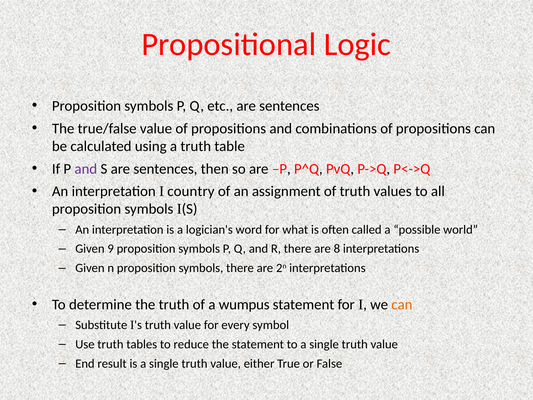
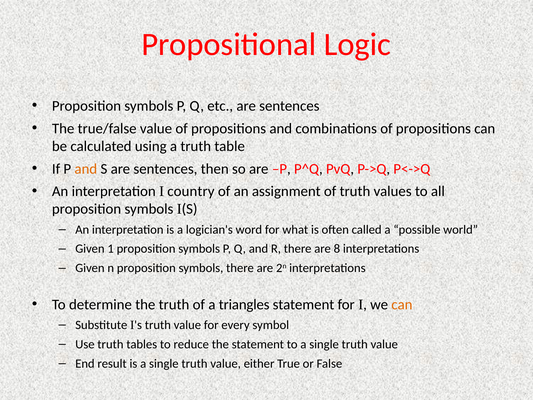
and at (86, 169) colour: purple -> orange
9: 9 -> 1
wumpus: wumpus -> triangles
